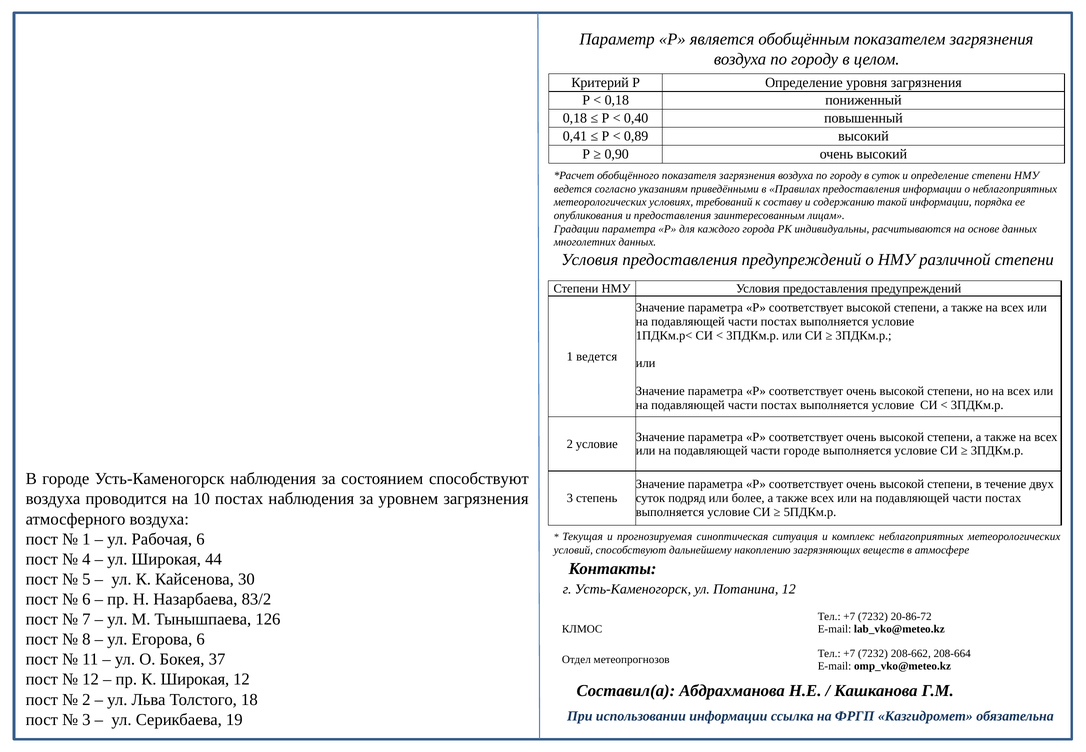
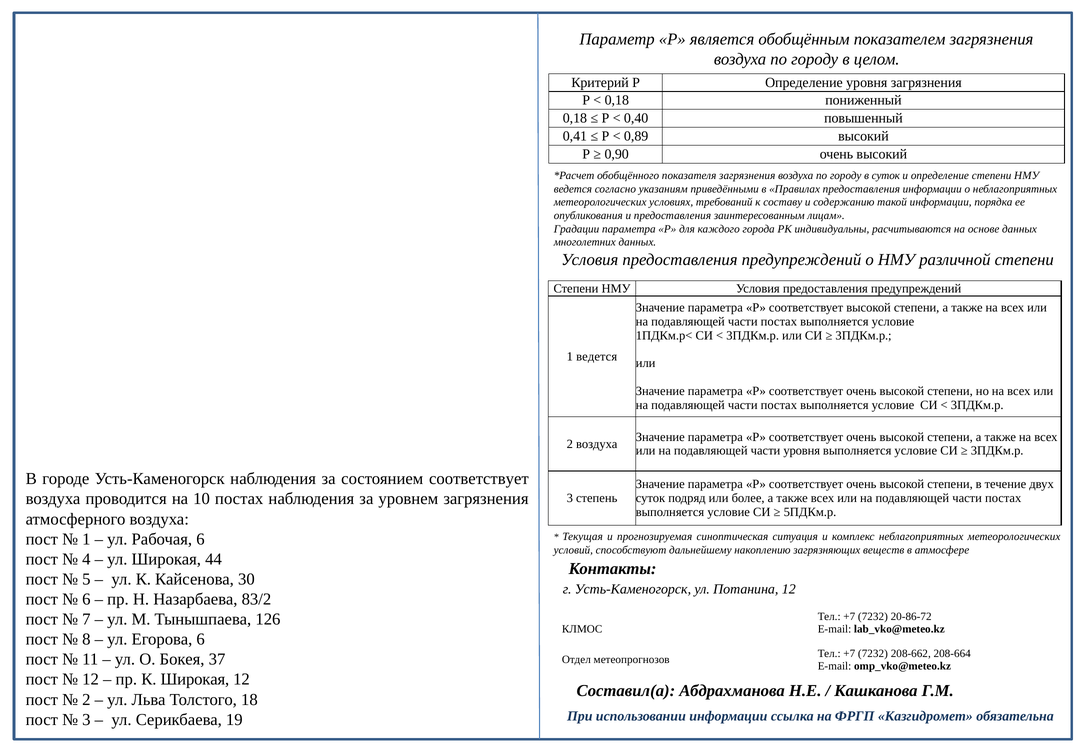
2 условие: условие -> воздуха
части городе: городе -> уровня
состоянием способствуют: способствуют -> соответствует
